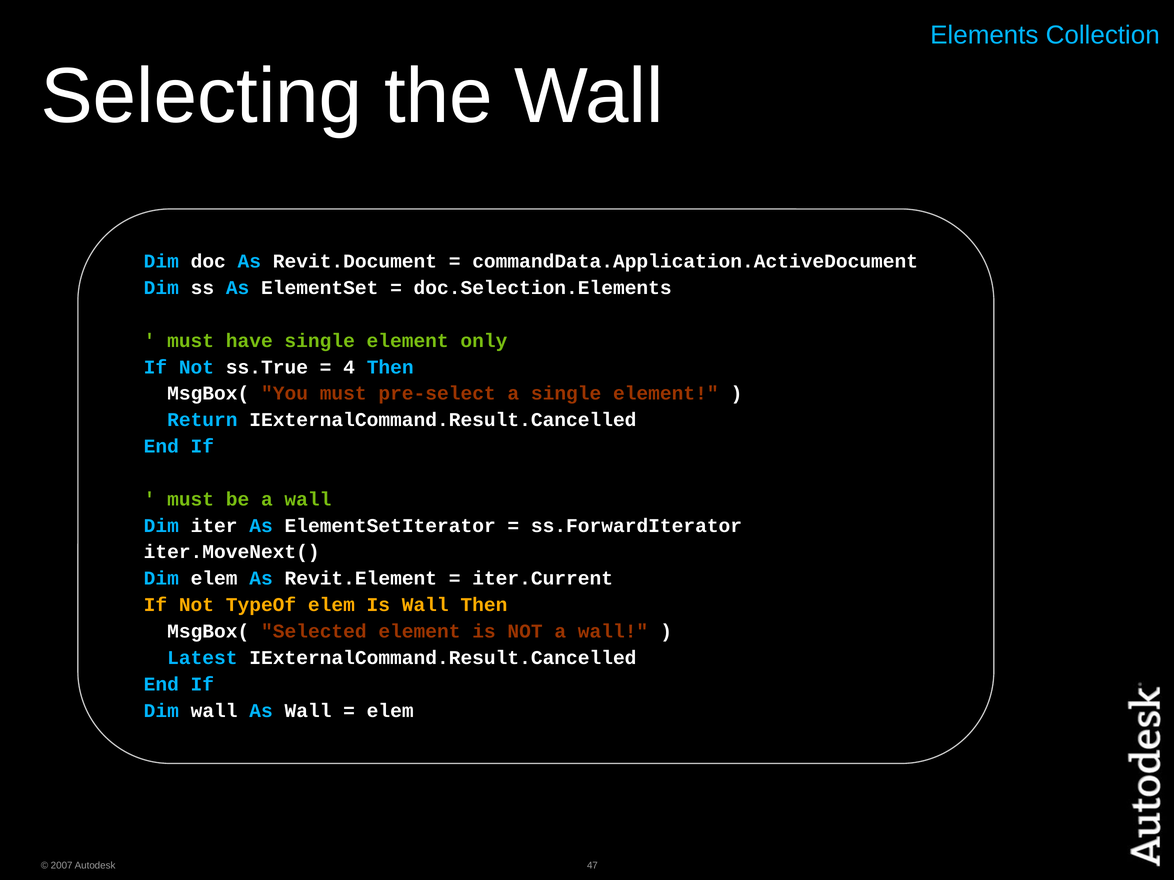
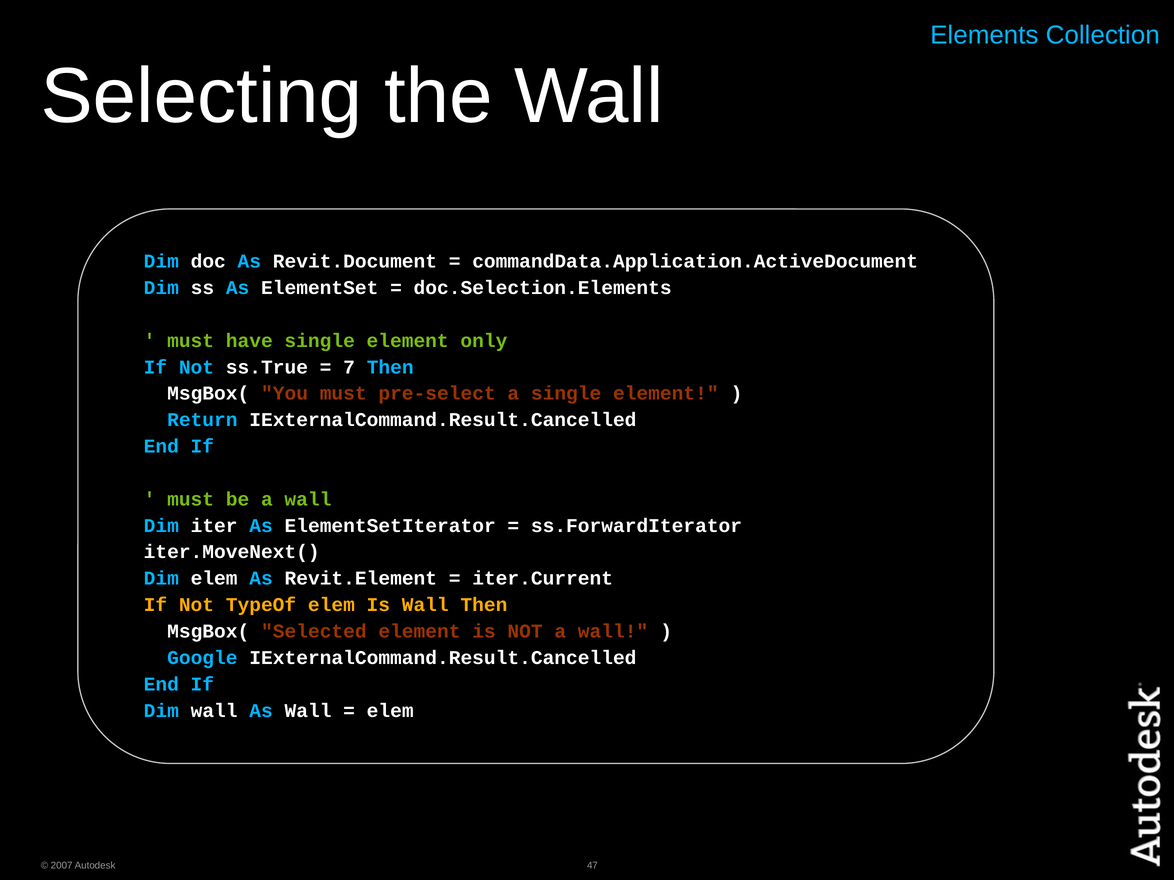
4: 4 -> 7
Latest: Latest -> Google
